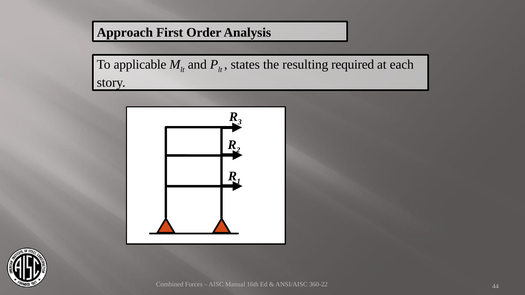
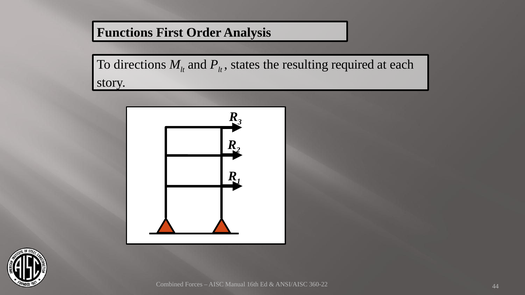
Approach: Approach -> Functions
applicable: applicable -> directions
